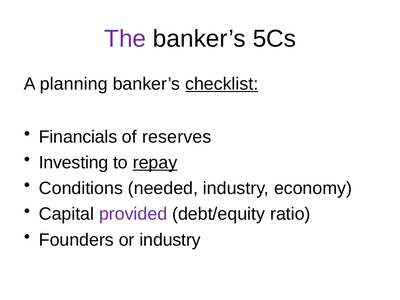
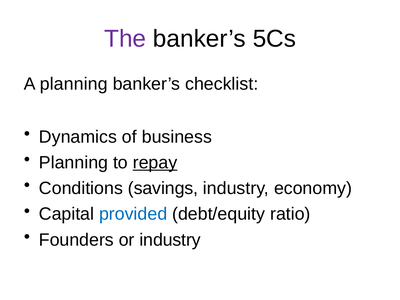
checklist underline: present -> none
Financials: Financials -> Dynamics
reserves: reserves -> business
Investing at (74, 163): Investing -> Planning
needed: needed -> savings
provided colour: purple -> blue
